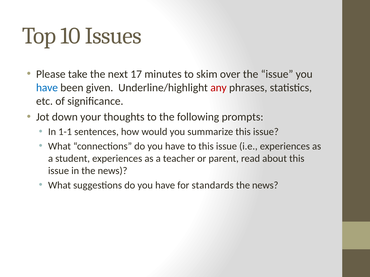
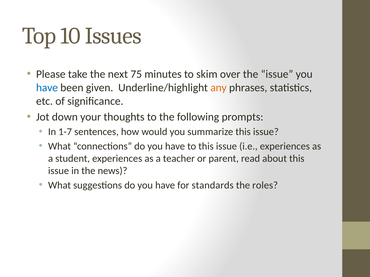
17: 17 -> 75
any colour: red -> orange
1-1: 1-1 -> 1-7
news at (265, 186): news -> roles
